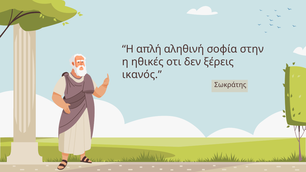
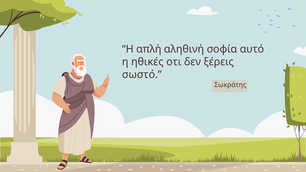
στην: στην -> αυτό
ικανός: ικανός -> σωστό
